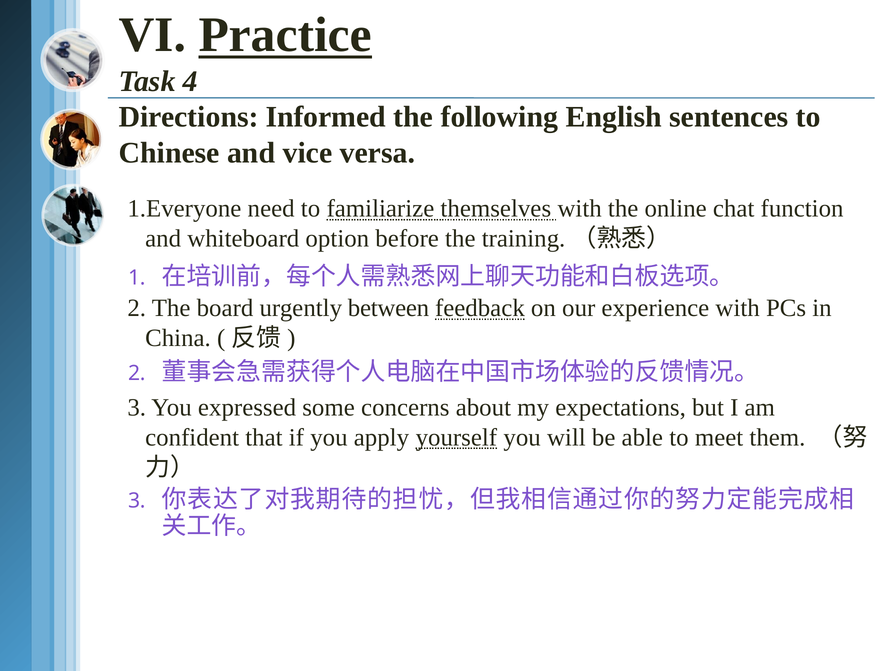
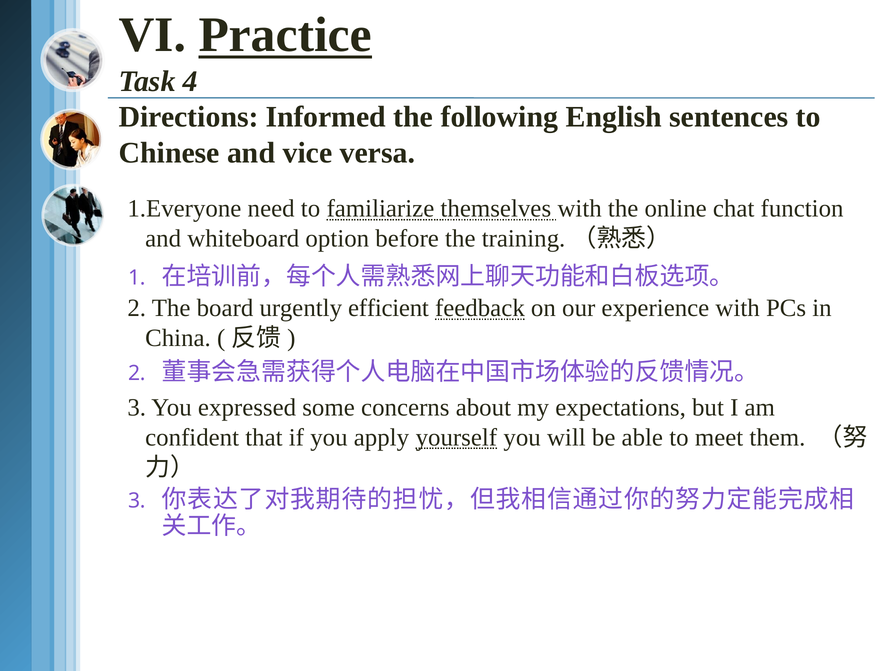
between: between -> efficient
